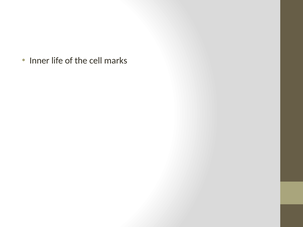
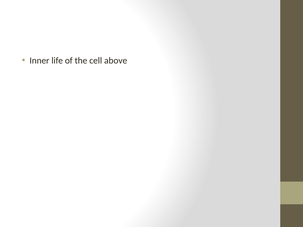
marks: marks -> above
